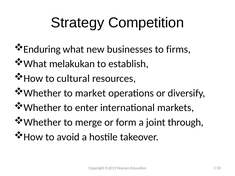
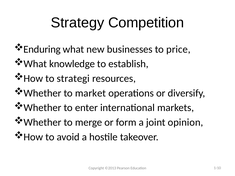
firms: firms -> price
melakukan: melakukan -> knowledge
cultural: cultural -> strategi
through: through -> opinion
